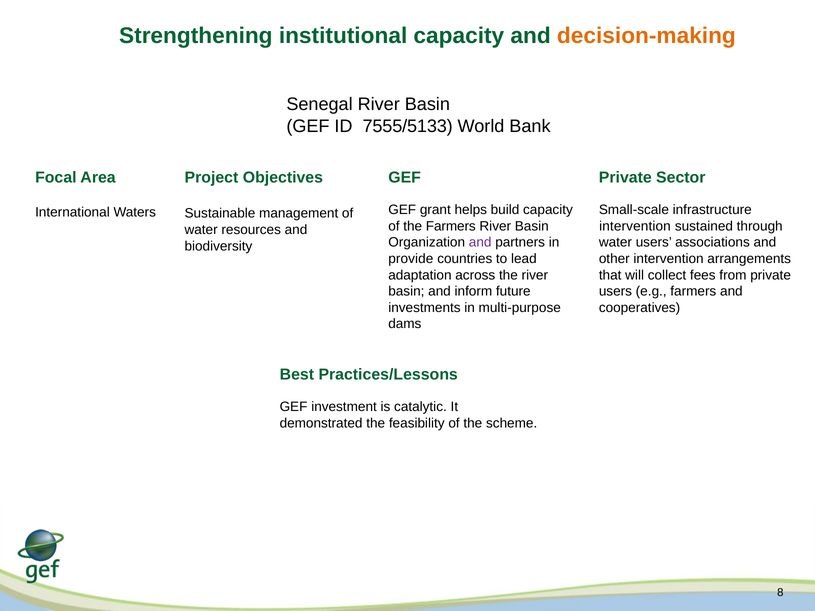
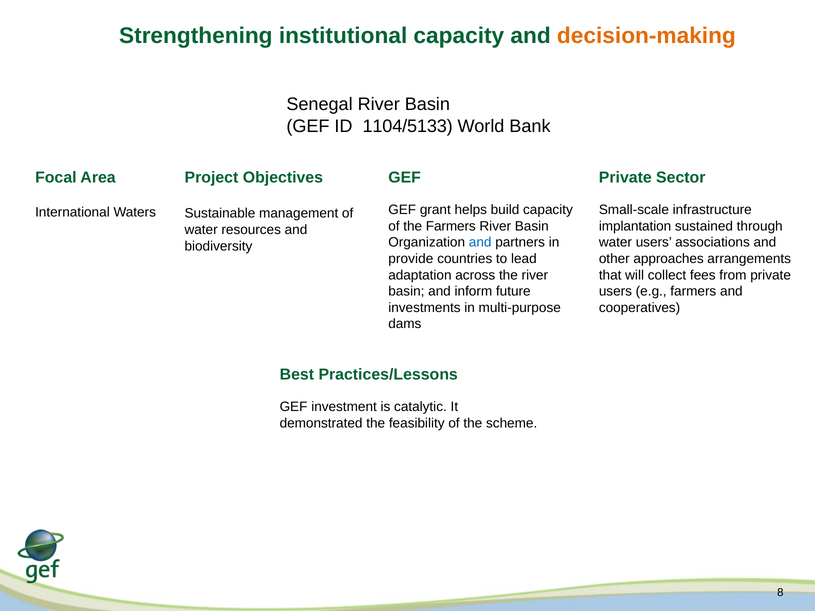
7555/5133: 7555/5133 -> 1104/5133
intervention at (635, 226): intervention -> implantation
and at (480, 243) colour: purple -> blue
other intervention: intervention -> approaches
